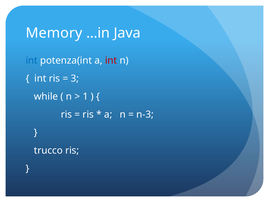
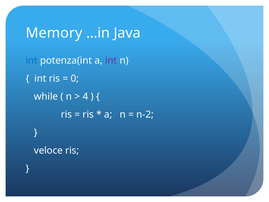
int at (111, 60) colour: red -> purple
3: 3 -> 0
1: 1 -> 4
n-3: n-3 -> n-2
trucco: trucco -> veloce
